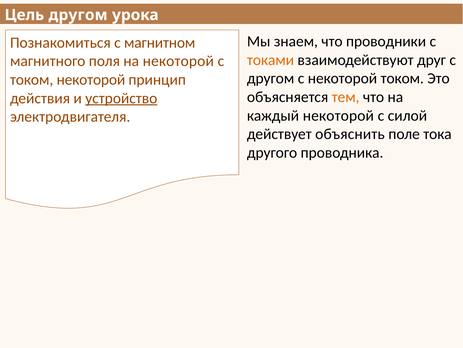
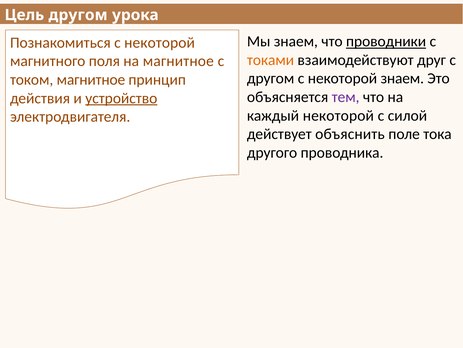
проводники underline: none -> present
Познакомиться с магнитном: магнитном -> некоторой
на некоторой: некоторой -> магнитное
некоторой током: током -> знаем
током некоторой: некоторой -> магнитное
тем colour: orange -> purple
